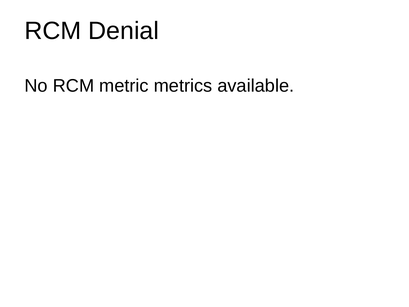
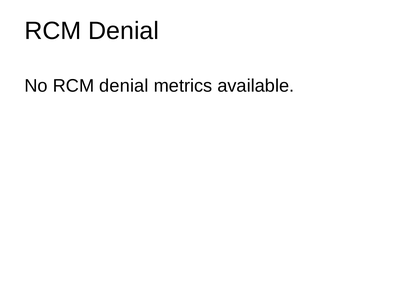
No RCM metric: metric -> denial
